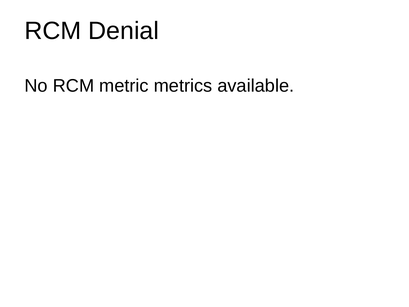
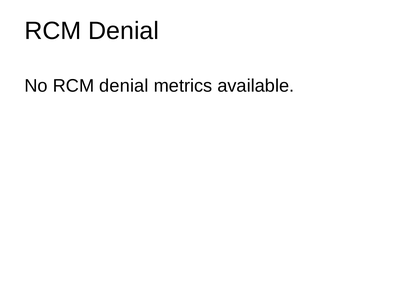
No RCM metric: metric -> denial
